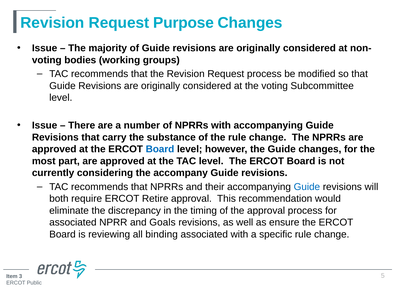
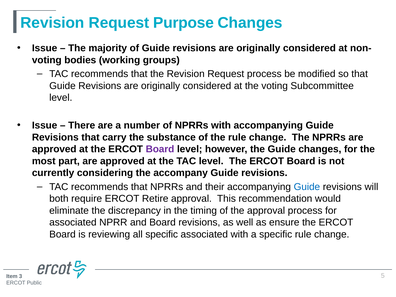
Board at (160, 149) colour: blue -> purple
and Goals: Goals -> Board
all binding: binding -> specific
